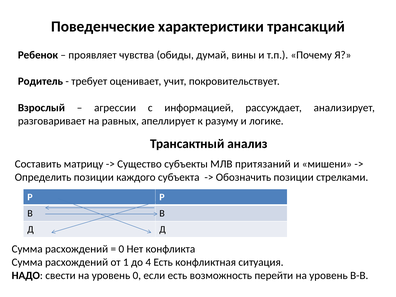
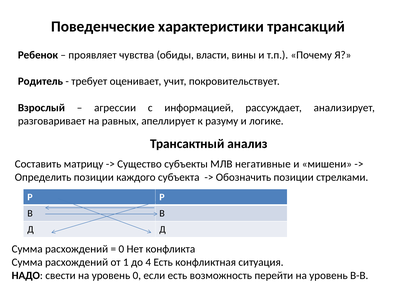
думай: думай -> власти
притязаний: притязаний -> негативные
